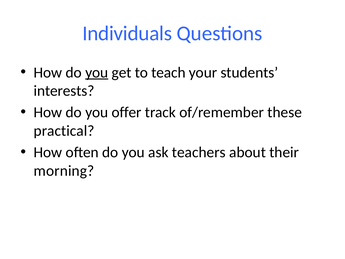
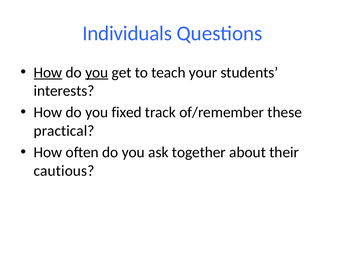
How at (48, 72) underline: none -> present
offer: offer -> fixed
teachers: teachers -> together
morning: morning -> cautious
